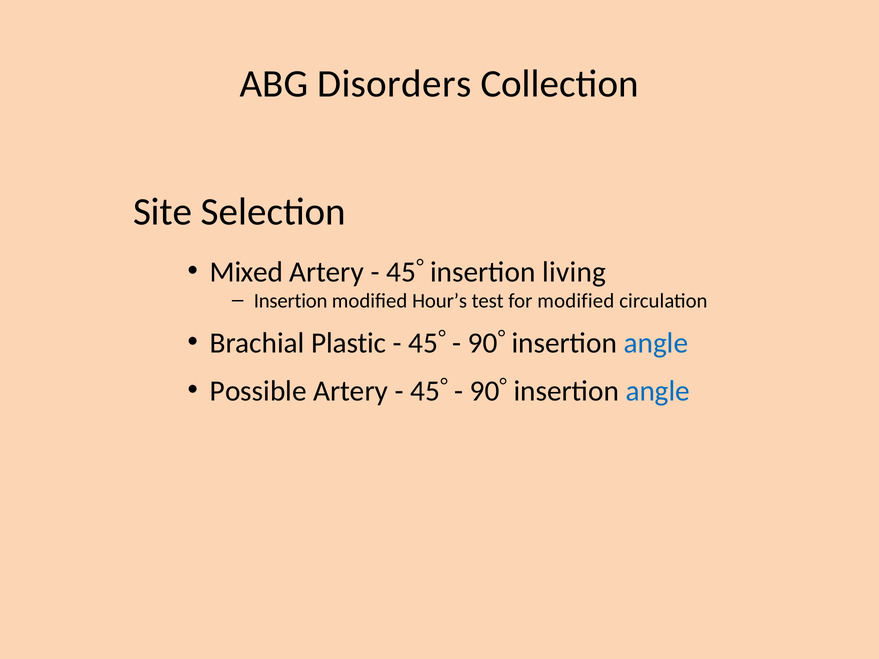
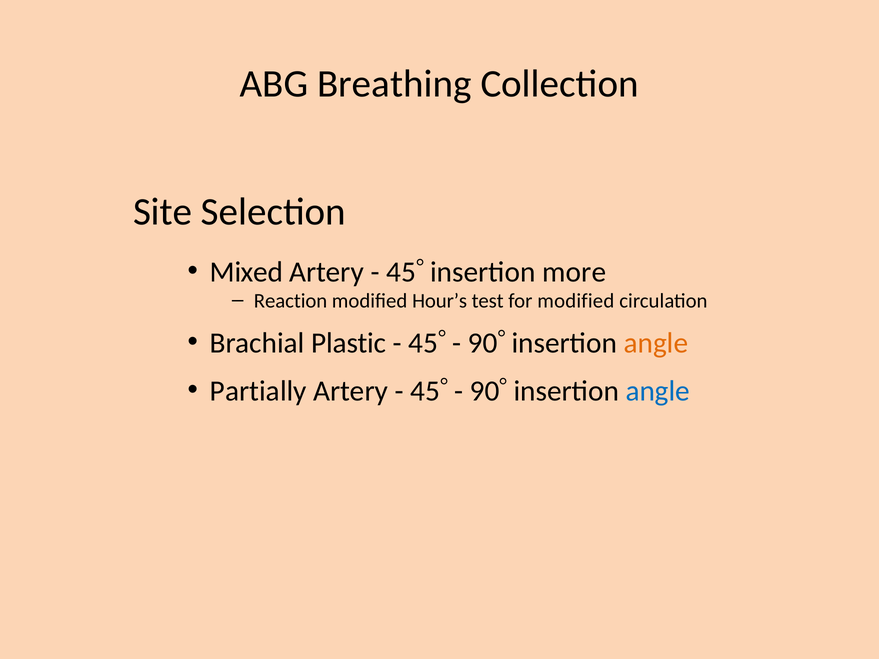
Disorders: Disorders -> Breathing
living: living -> more
Insertion at (291, 301): Insertion -> Reaction
angle at (656, 343) colour: blue -> orange
Possible: Possible -> Partially
